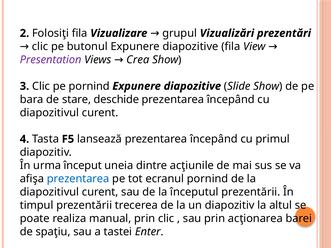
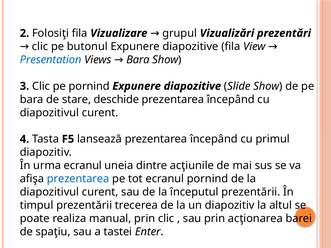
Presentation colour: purple -> blue
Crea at (138, 60): Crea -> Bara
urma început: început -> ecranul
